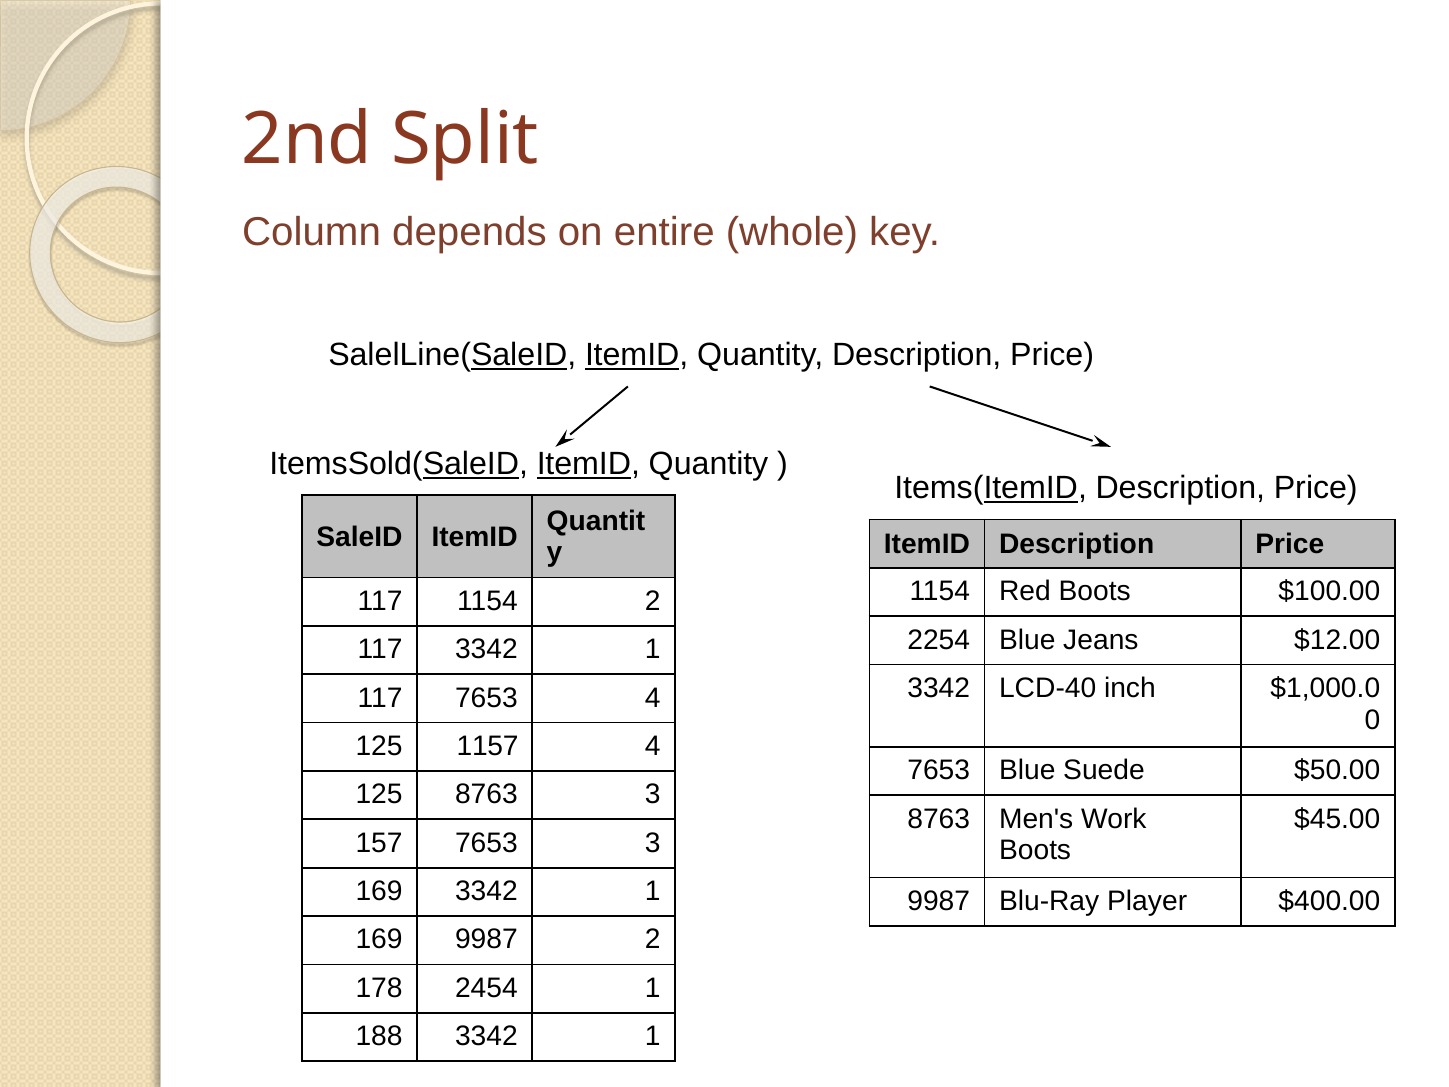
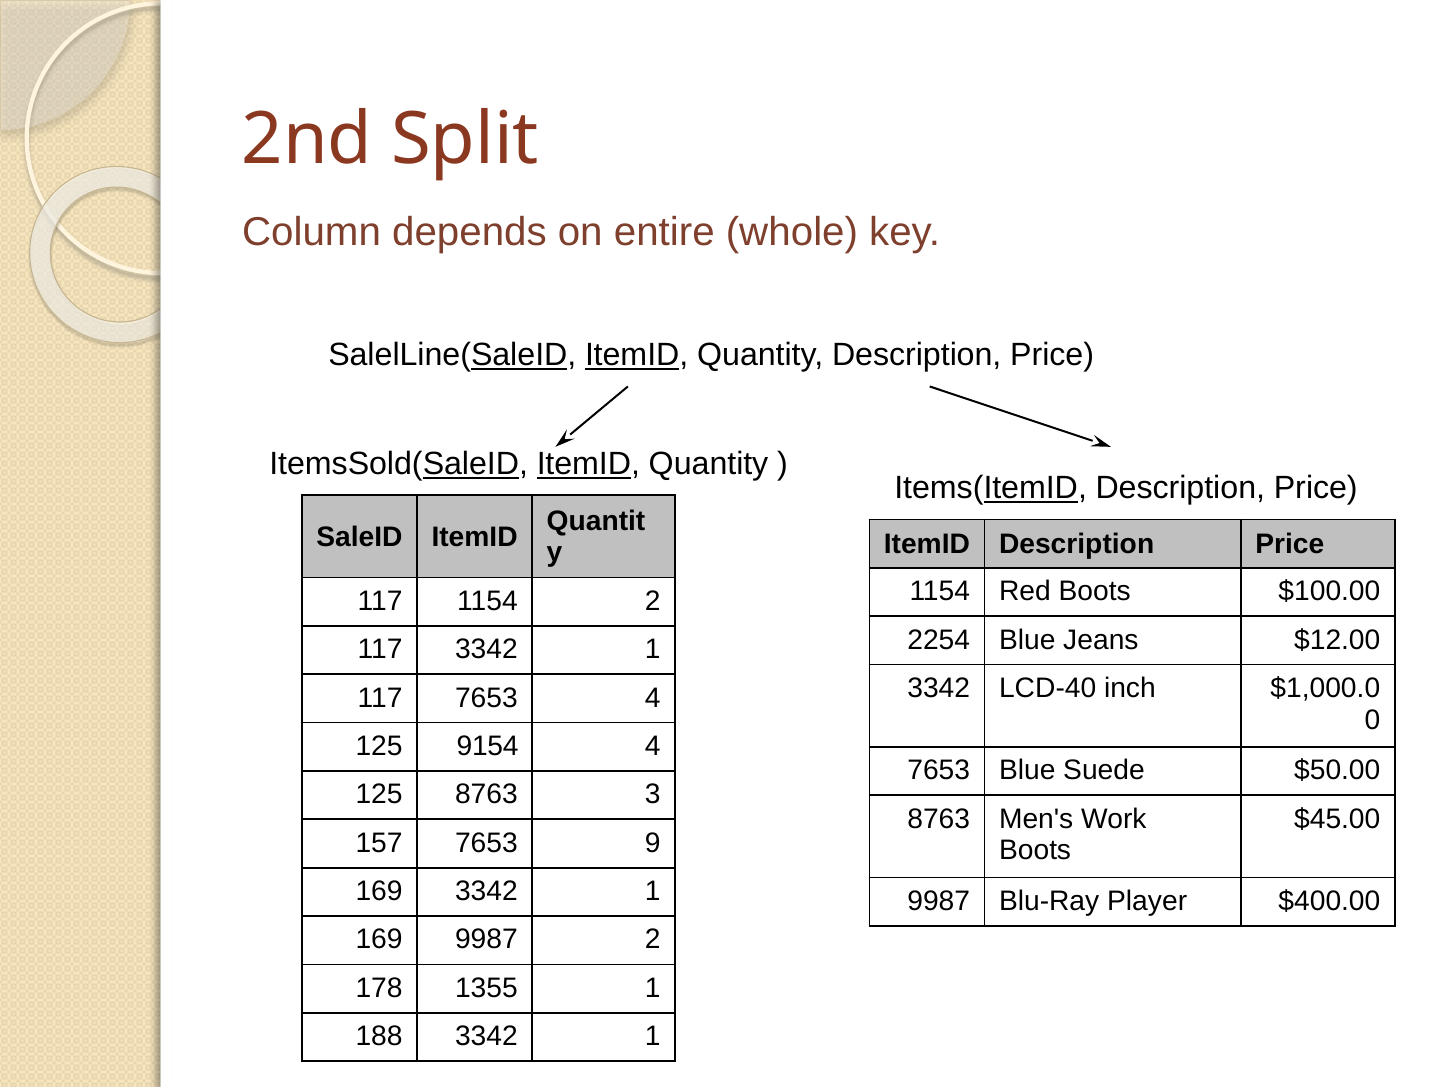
1157: 1157 -> 9154
7653 3: 3 -> 9
2454: 2454 -> 1355
